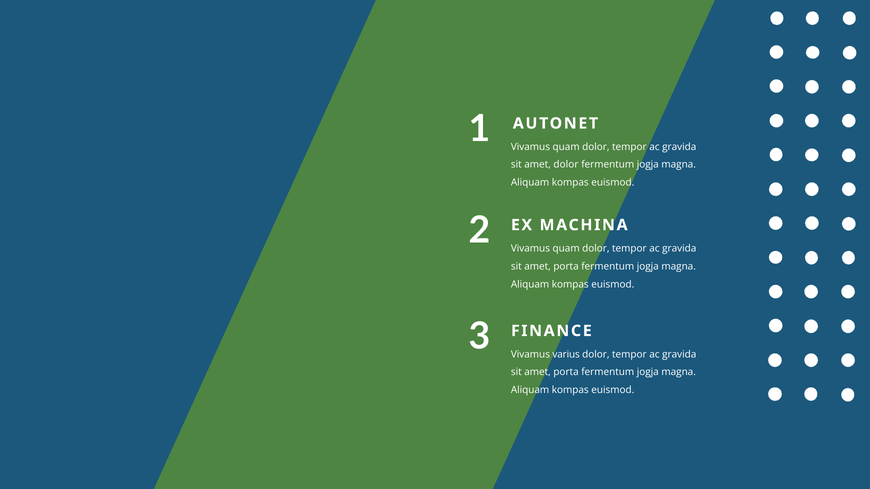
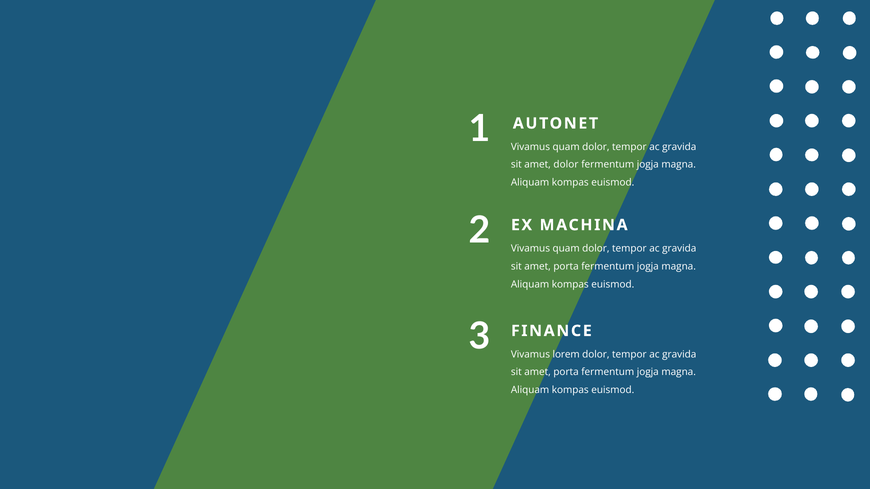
varius: varius -> lorem
